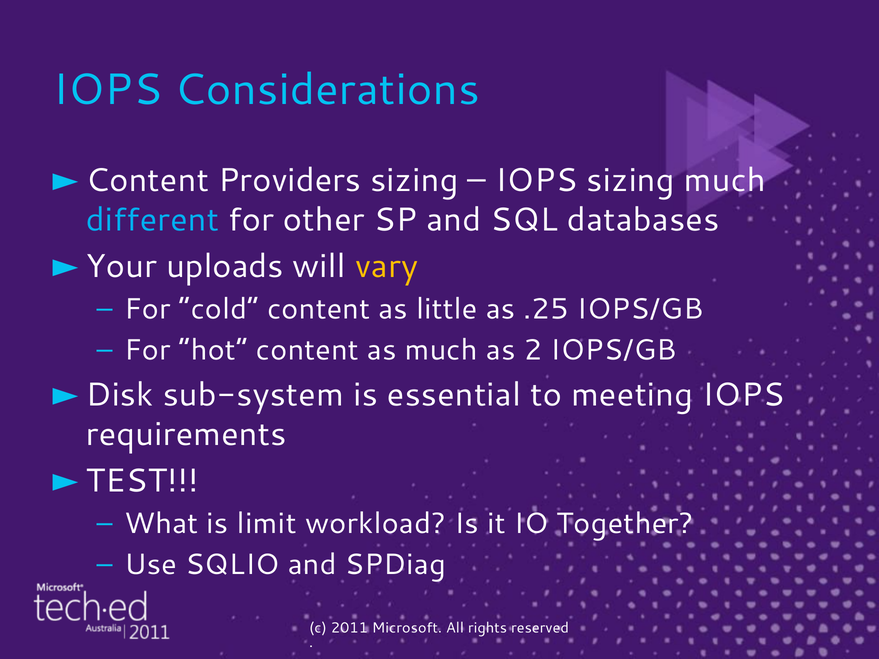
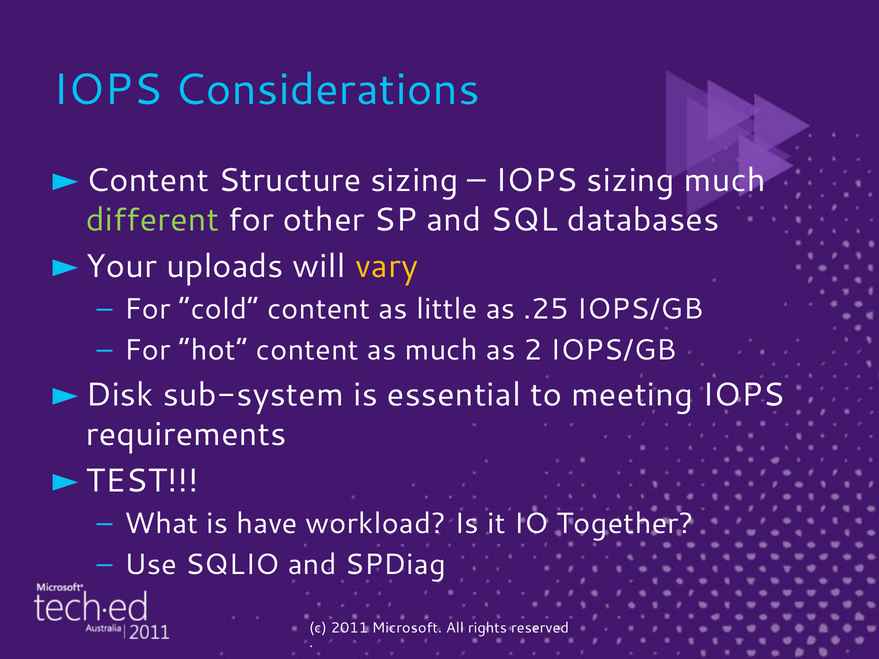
Providers: Providers -> Structure
different colour: light blue -> light green
limit: limit -> have
